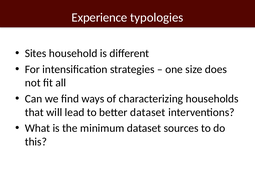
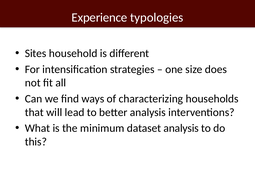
better dataset: dataset -> analysis
dataset sources: sources -> analysis
